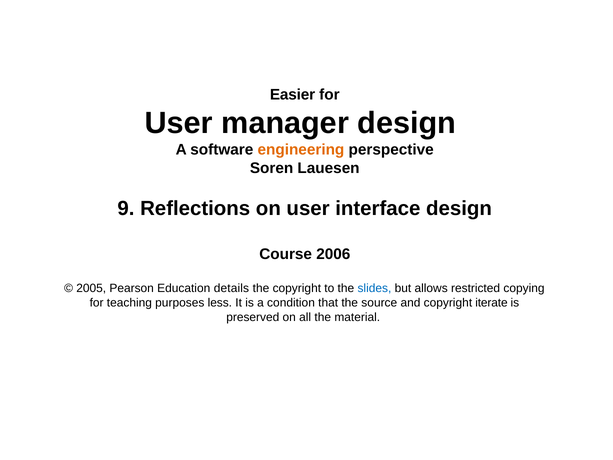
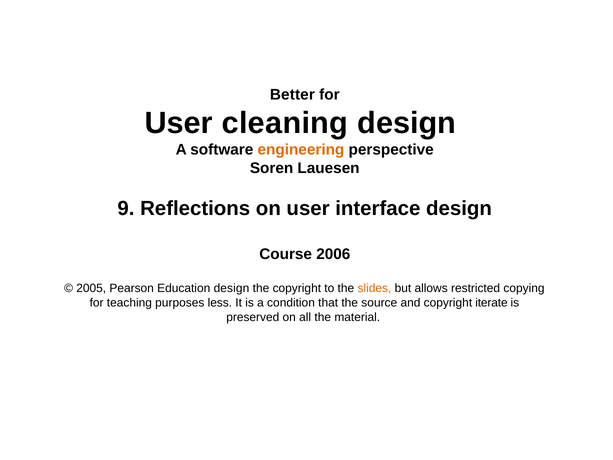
Easier: Easier -> Better
manager: manager -> cleaning
Education details: details -> design
slides colour: blue -> orange
